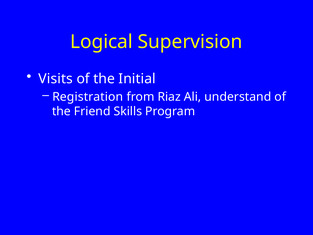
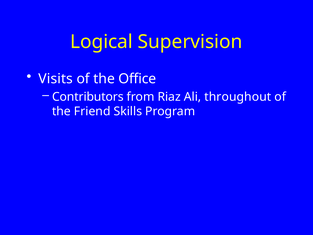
Initial: Initial -> Office
Registration: Registration -> Contributors
understand: understand -> throughout
